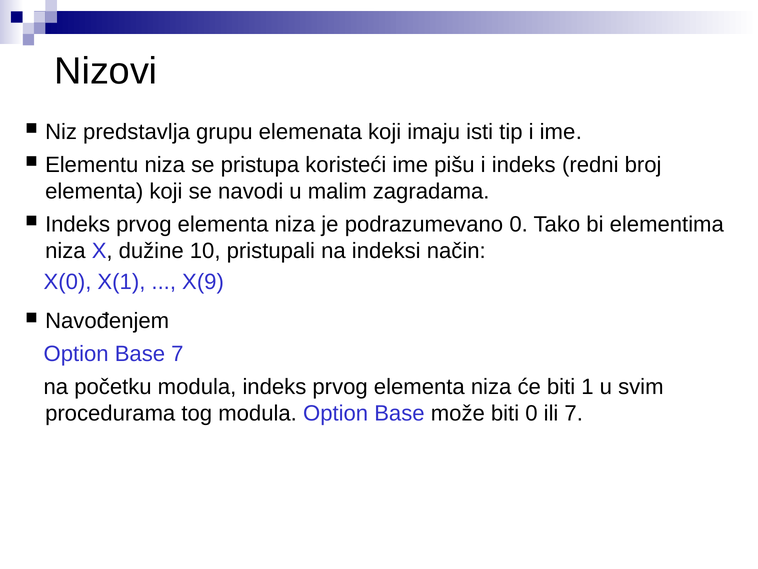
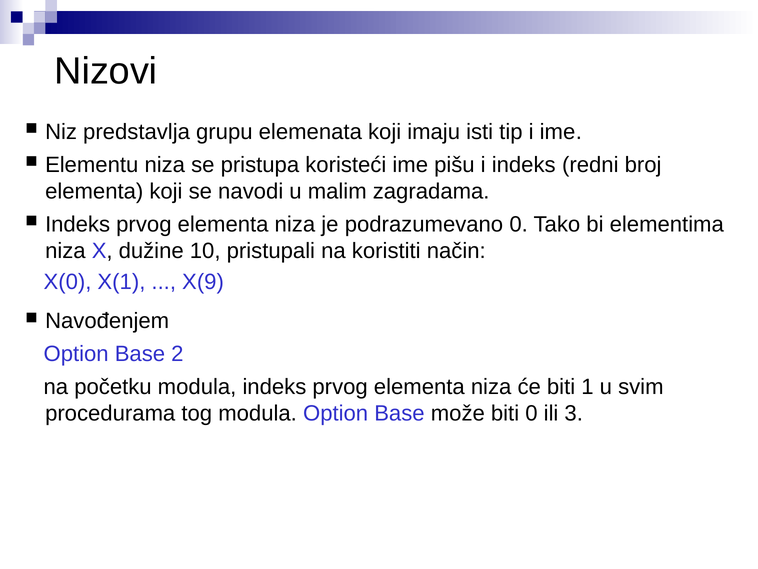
indeksi: indeksi -> koristiti
Base 7: 7 -> 2
ili 7: 7 -> 3
